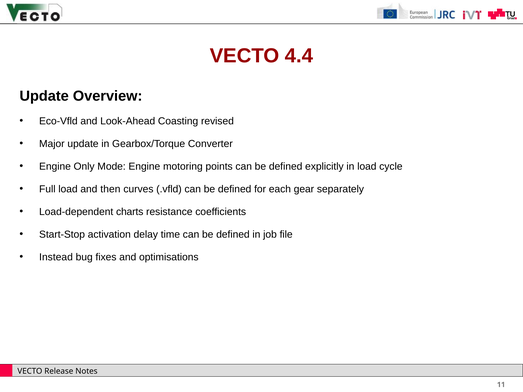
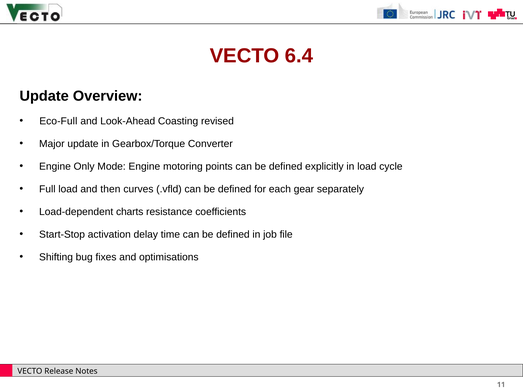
4.4: 4.4 -> 6.4
Eco-Vfld: Eco-Vfld -> Eco-Full
Instead: Instead -> Shifting
